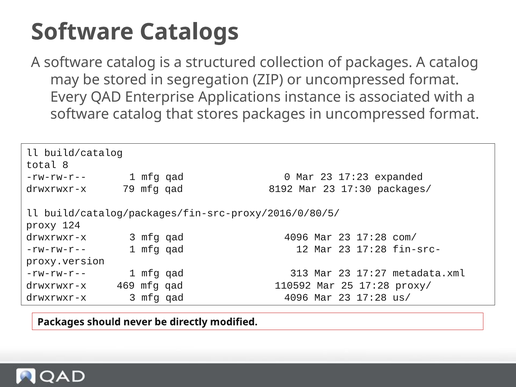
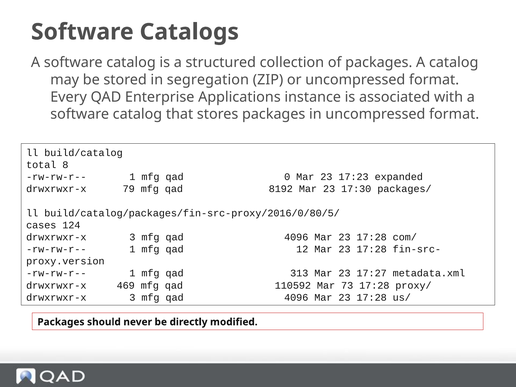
proxy: proxy -> cases
25: 25 -> 73
